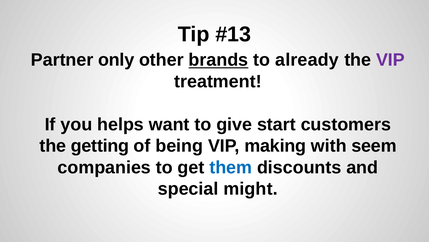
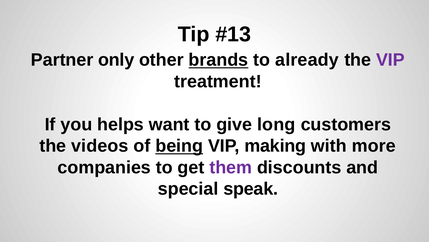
start: start -> long
getting: getting -> videos
being underline: none -> present
seem: seem -> more
them colour: blue -> purple
might: might -> speak
